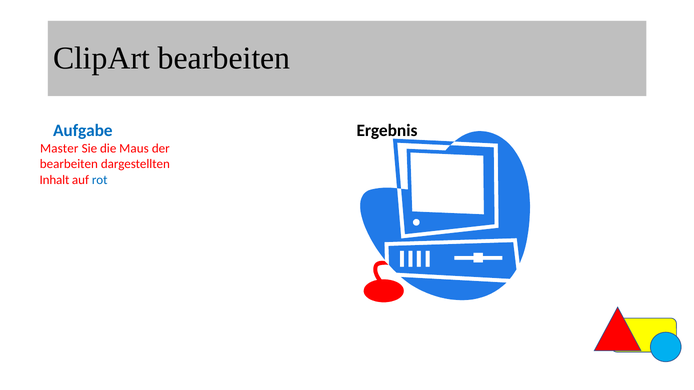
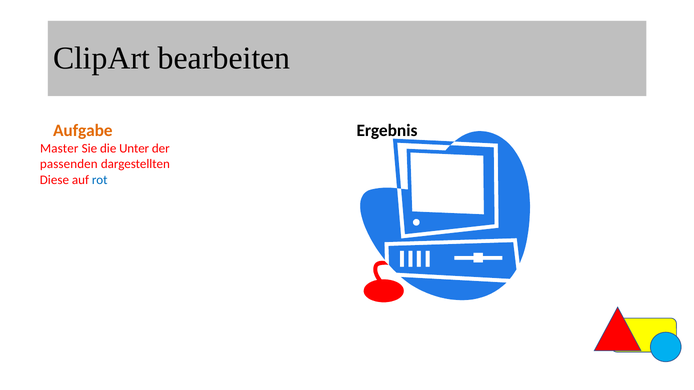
Aufgabe colour: blue -> orange
Maus: Maus -> Unter
bearbeiten at (69, 164): bearbeiten -> passenden
Inhalt: Inhalt -> Diese
